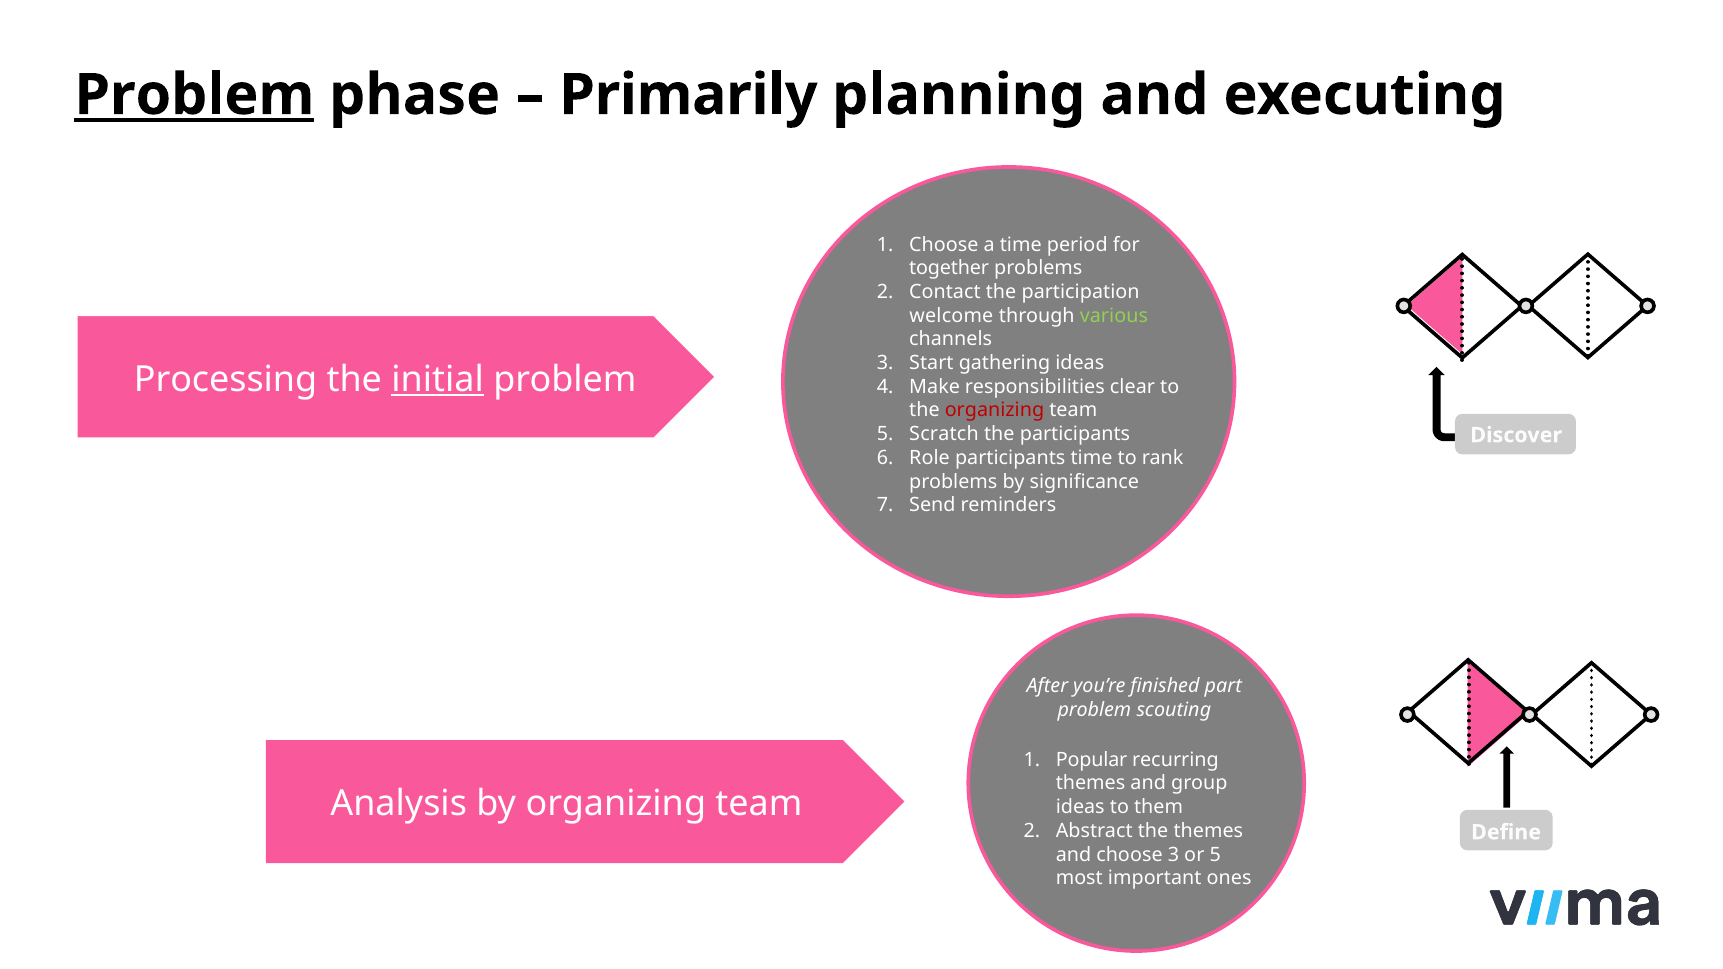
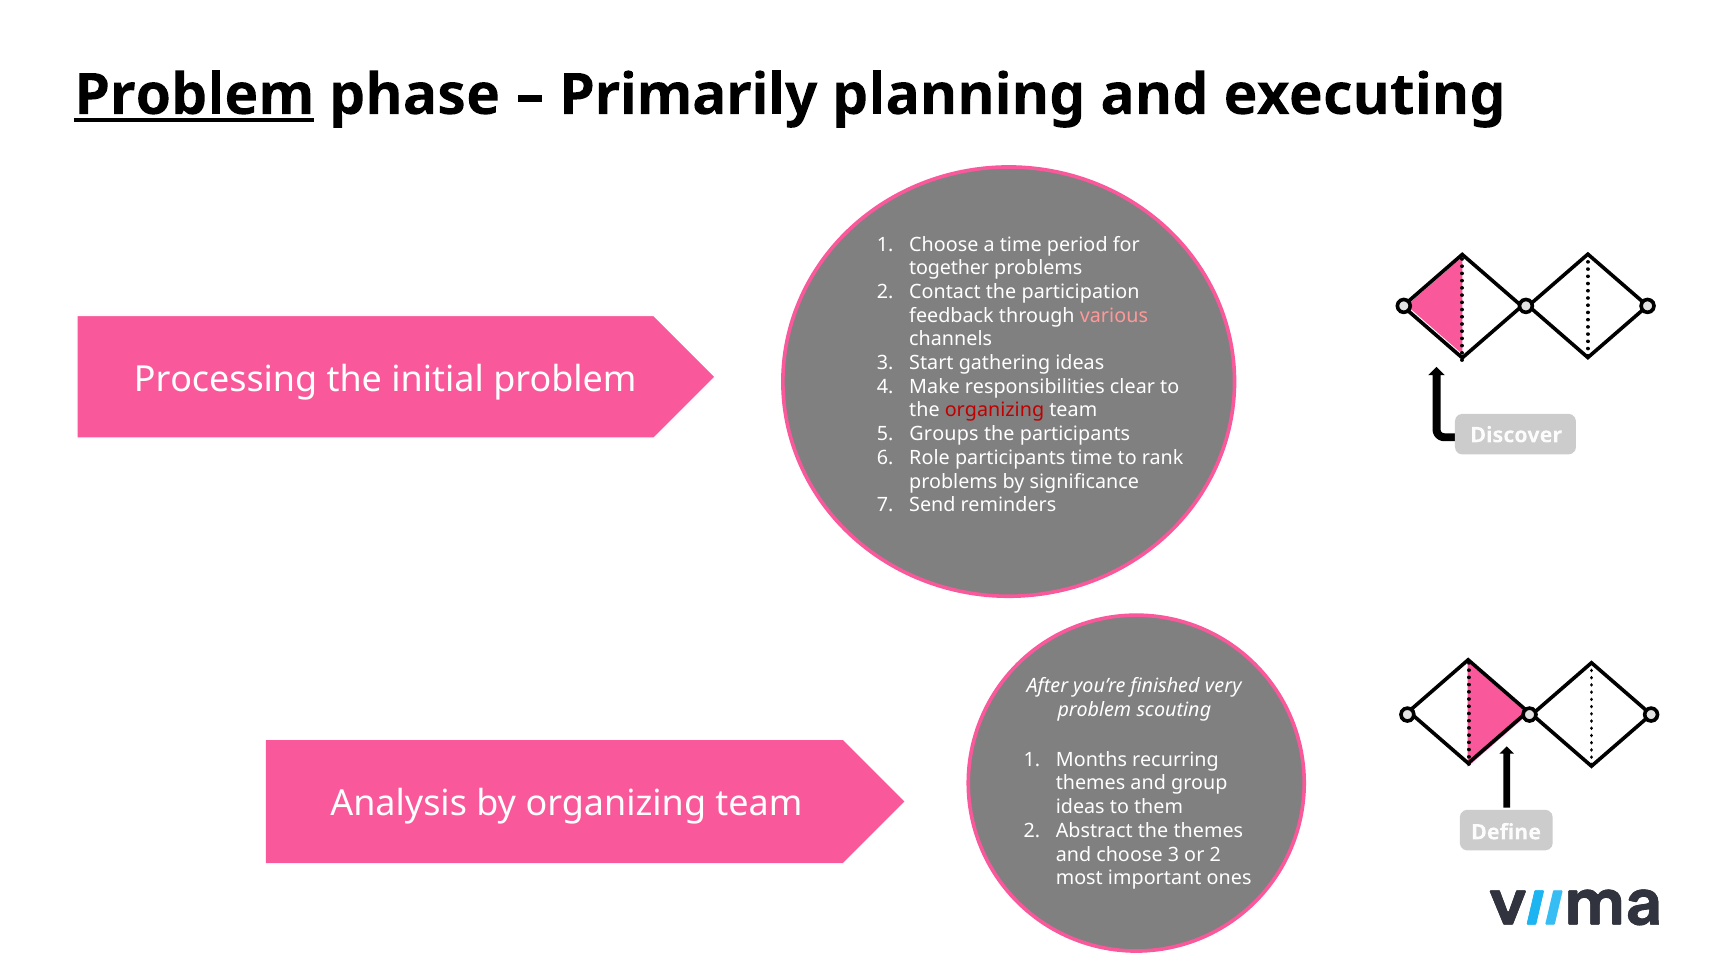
welcome: welcome -> feedback
various colour: light green -> pink
initial underline: present -> none
Scratch: Scratch -> Groups
part: part -> very
Popular: Popular -> Months
or 5: 5 -> 2
